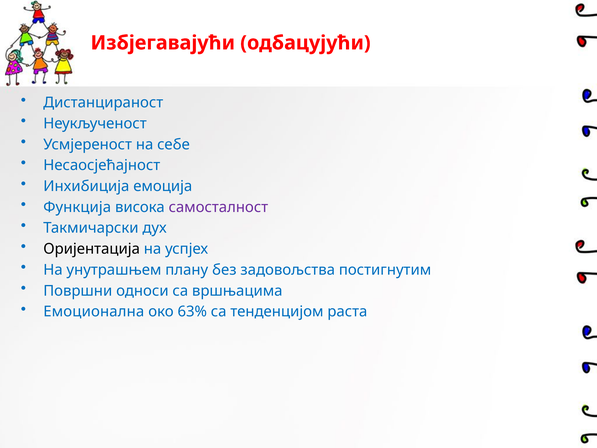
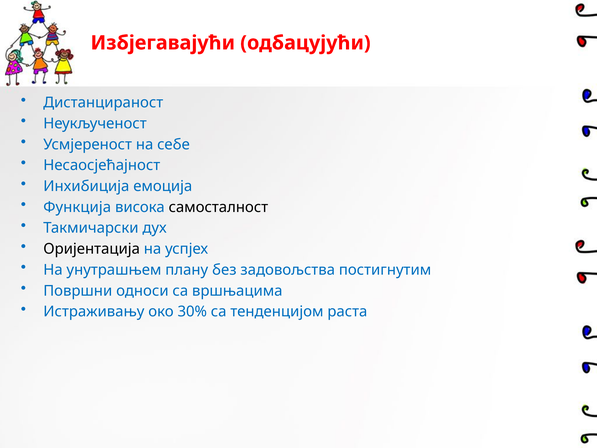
самосталност colour: purple -> black
Емоционална: Емоционална -> Истраживању
63%: 63% -> 30%
